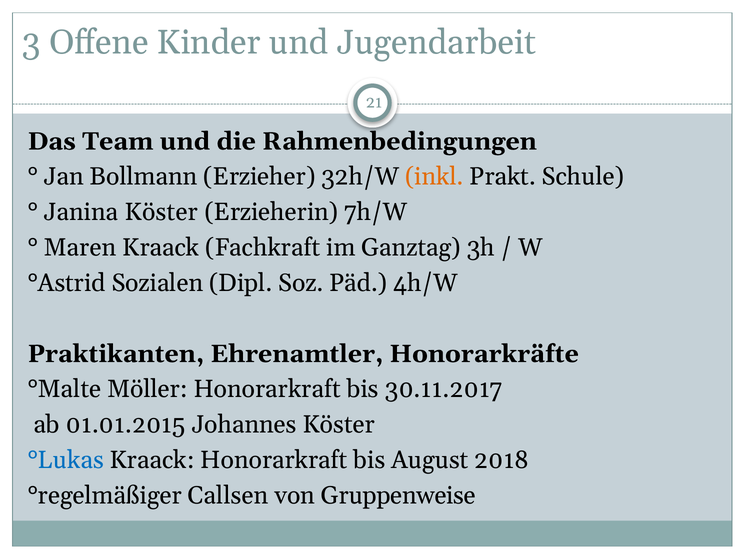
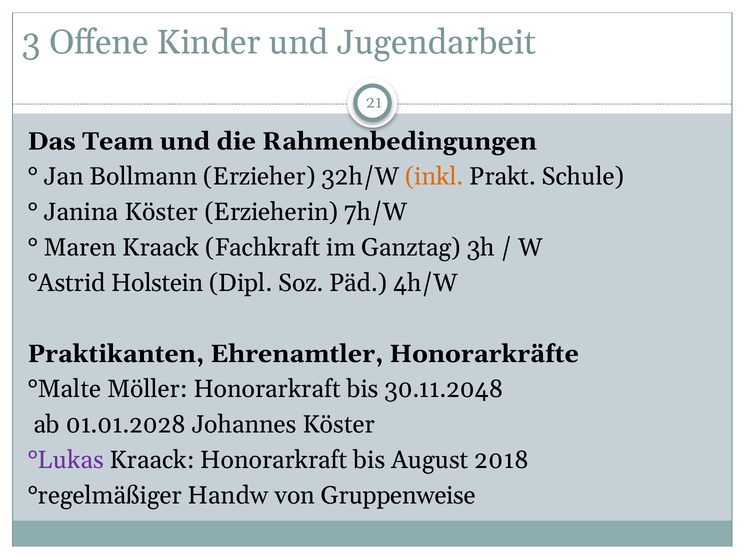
Sozialen: Sozialen -> Holstein
30.11.2017: 30.11.2017 -> 30.11.2048
01.01.2015: 01.01.2015 -> 01.01.2028
°Lukas colour: blue -> purple
Callsen: Callsen -> Handw
